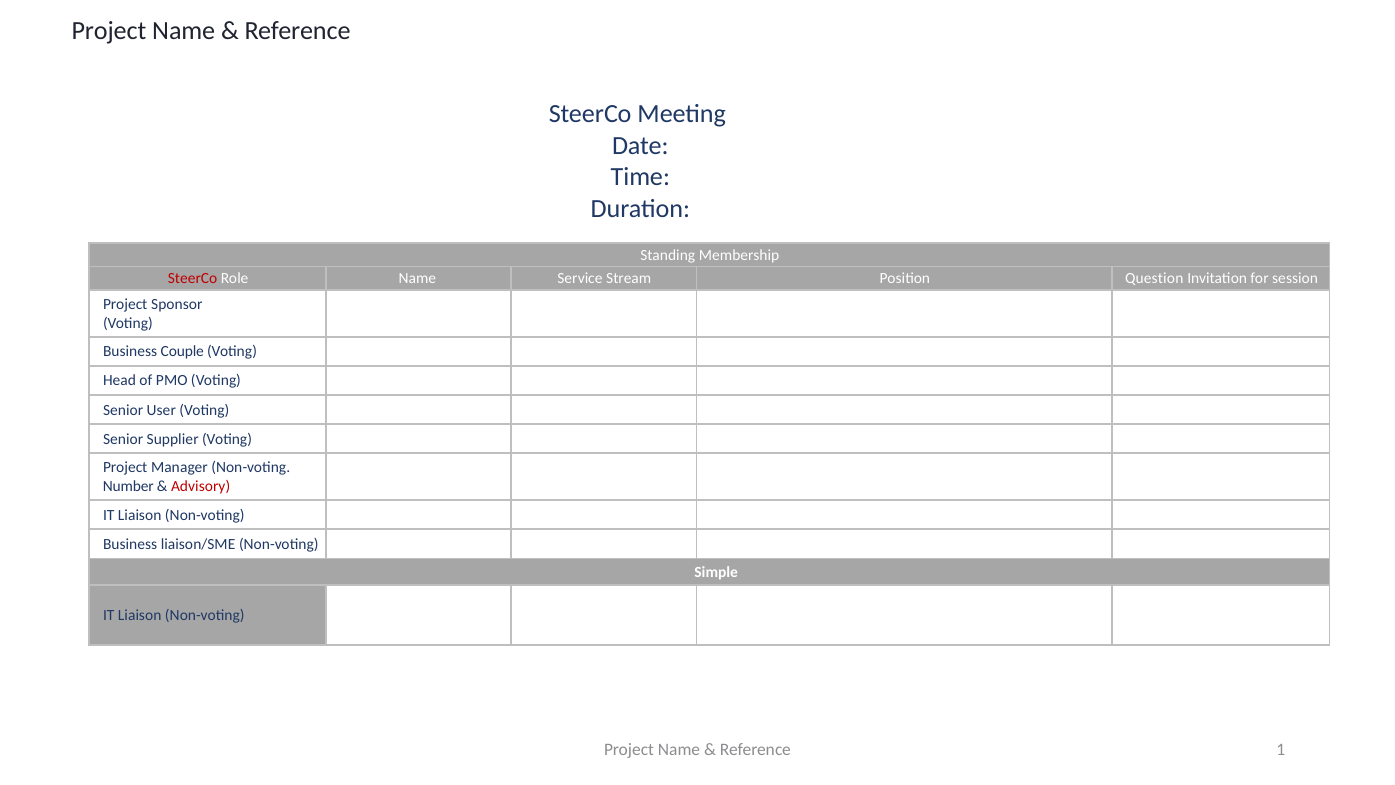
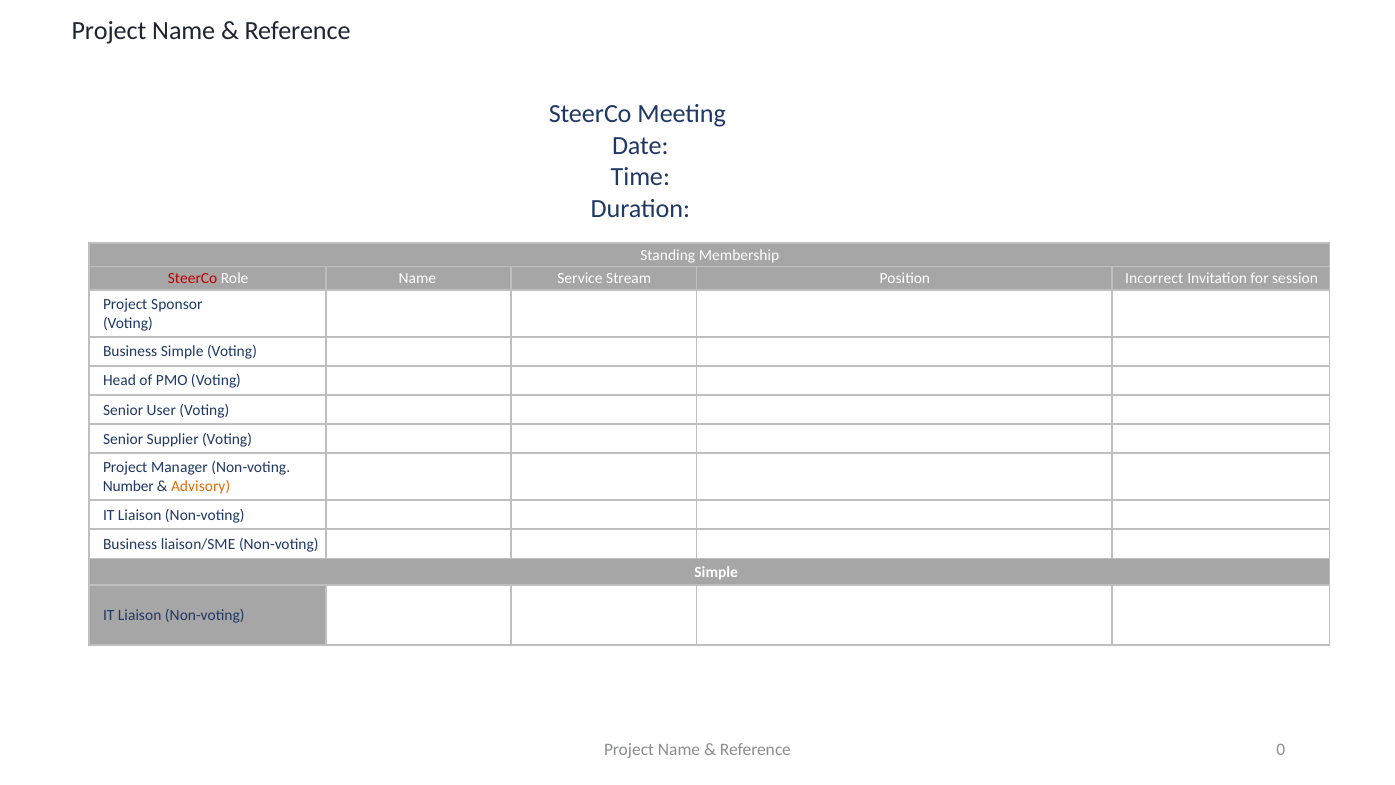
Question: Question -> Incorrect
Business Couple: Couple -> Simple
Advisory colour: red -> orange
1: 1 -> 0
